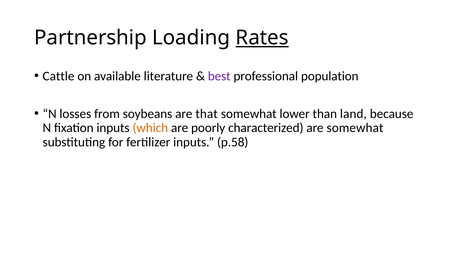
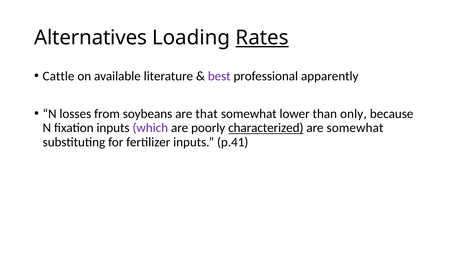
Partnership: Partnership -> Alternatives
population: population -> apparently
land: land -> only
which colour: orange -> purple
characterized underline: none -> present
p.58: p.58 -> p.41
